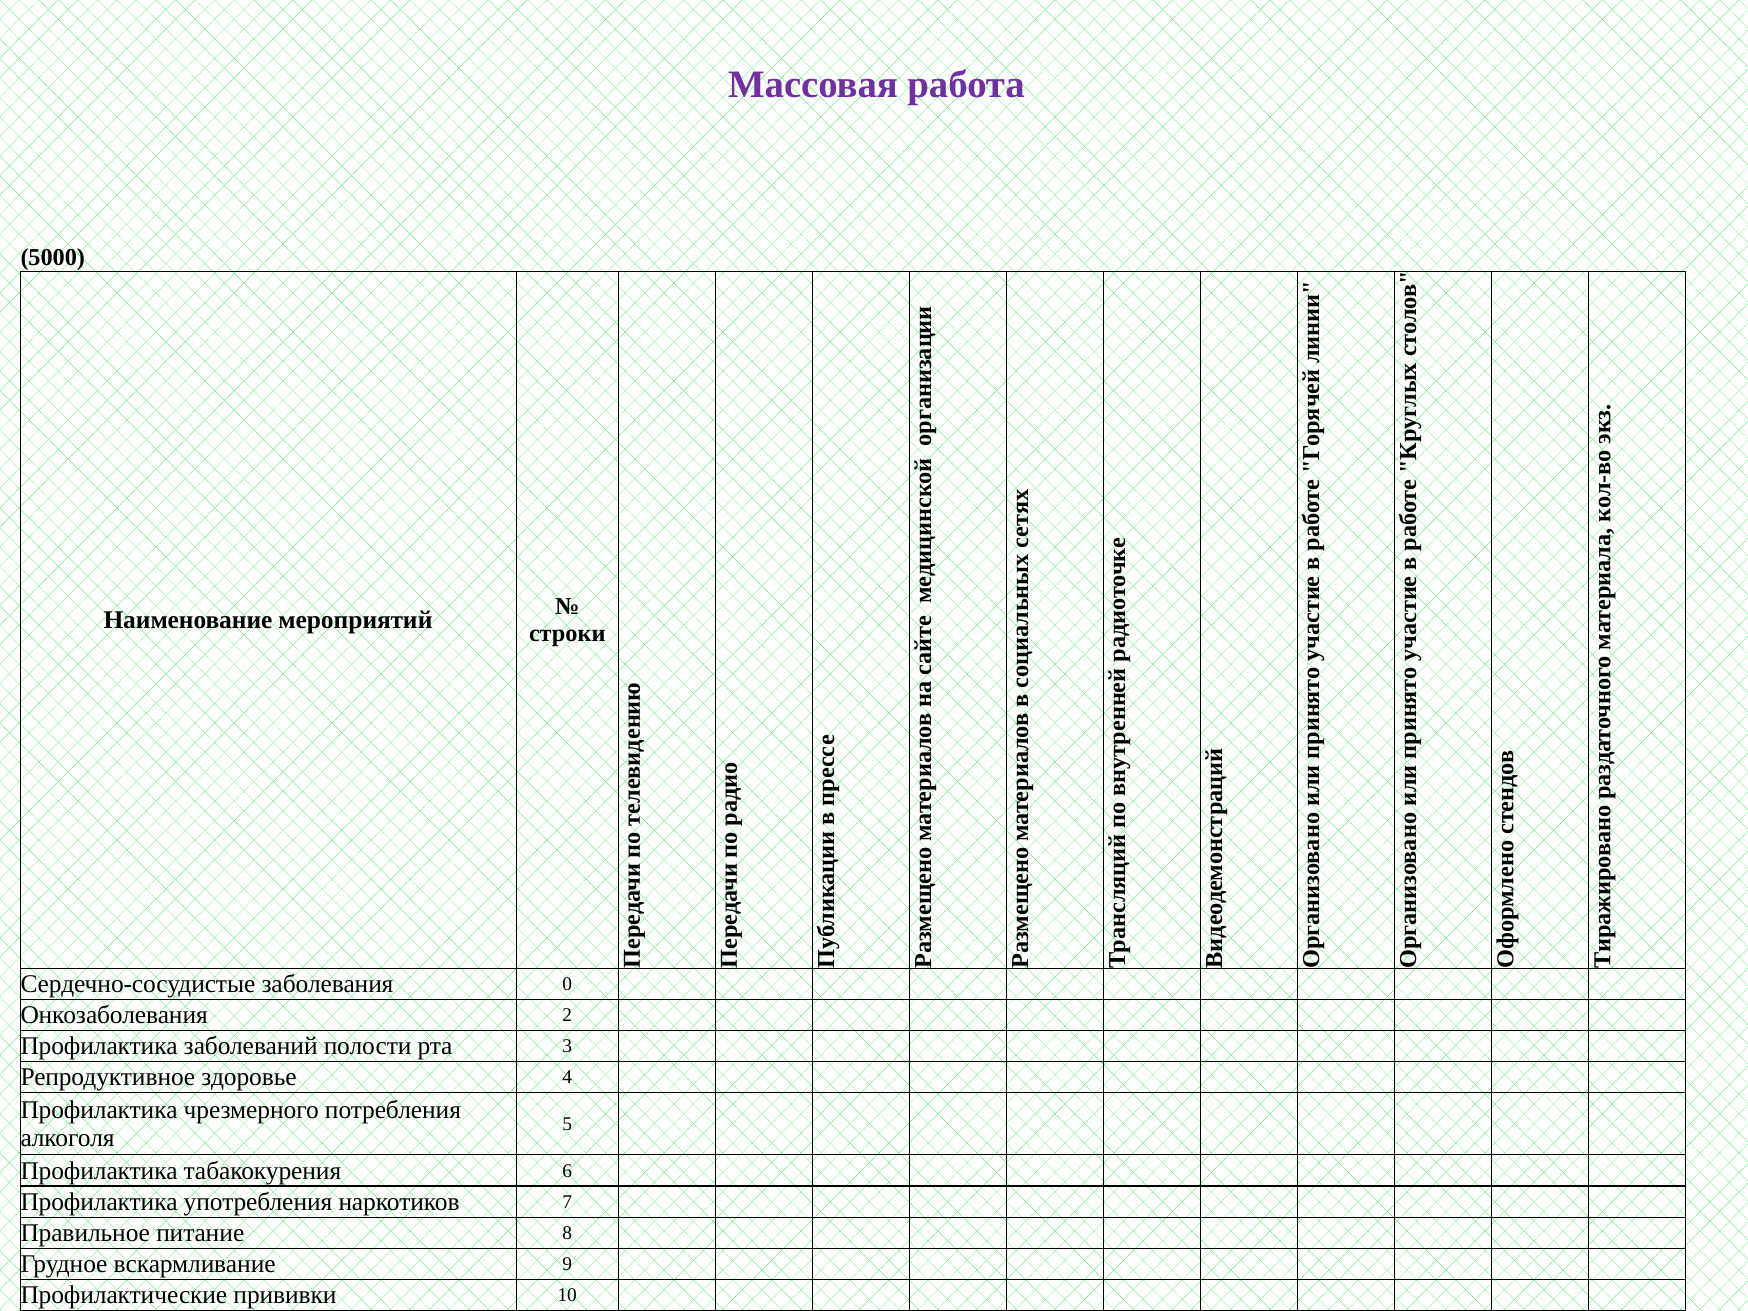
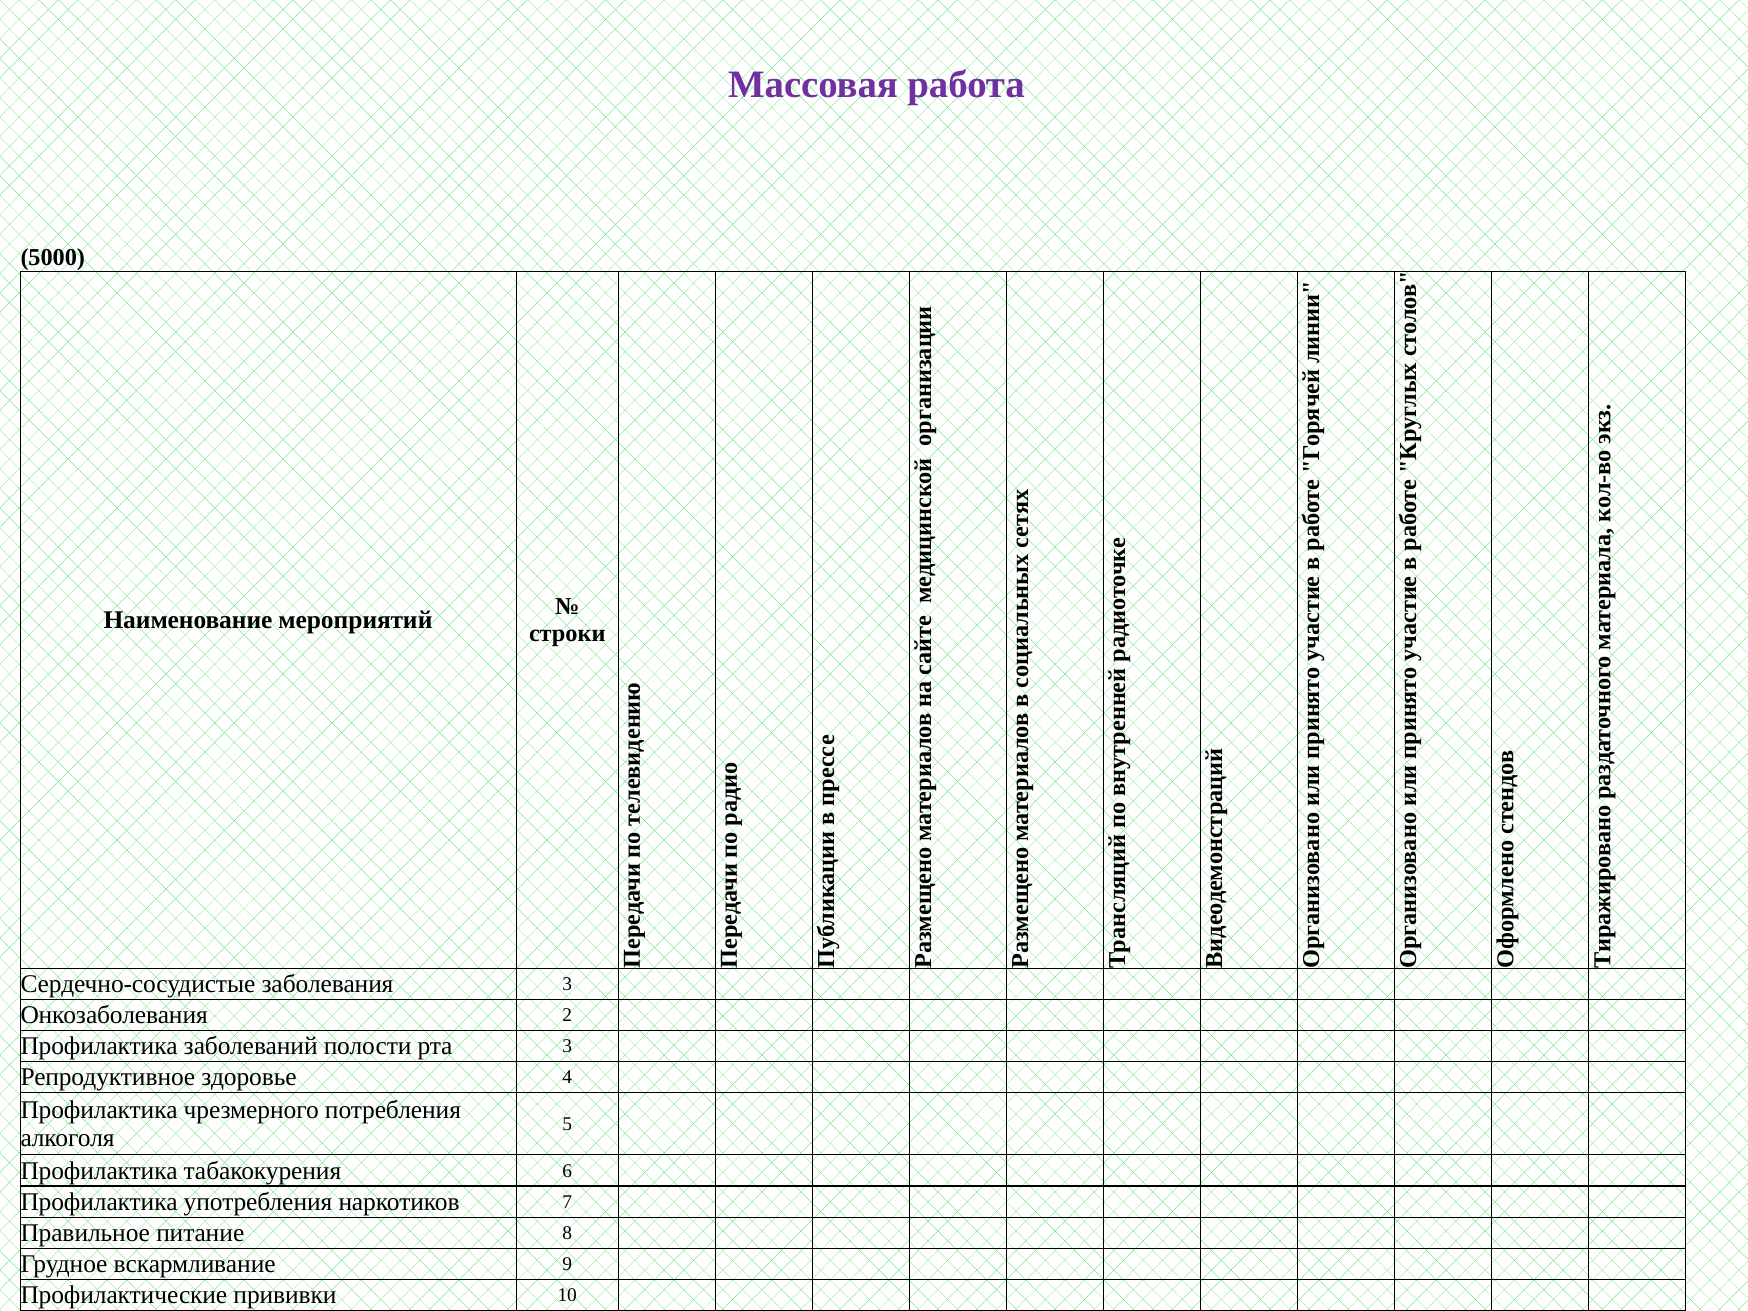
заболевания 0: 0 -> 3
